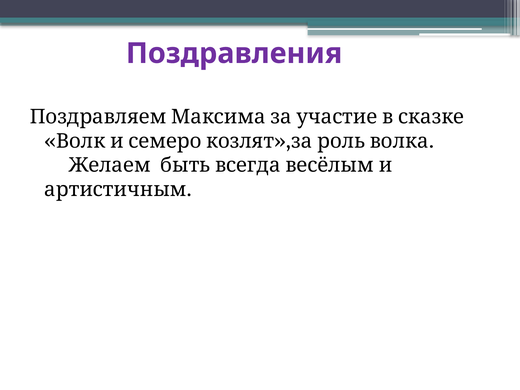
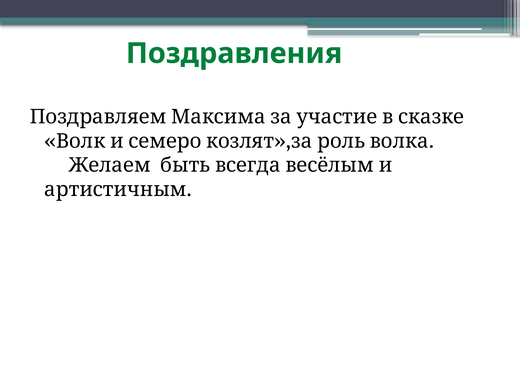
Поздравления colour: purple -> green
